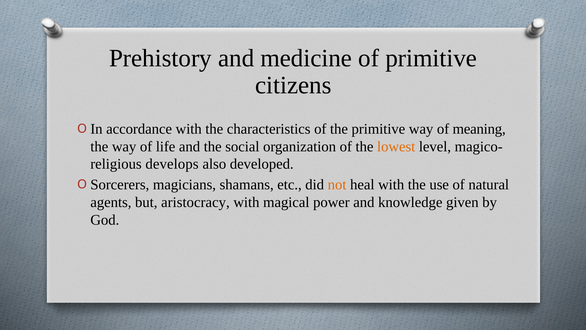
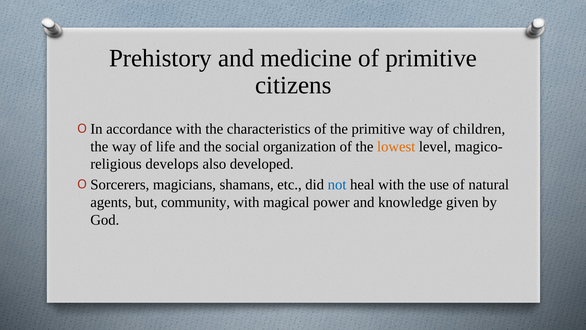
meaning: meaning -> children
not colour: orange -> blue
aristocracy: aristocracy -> community
